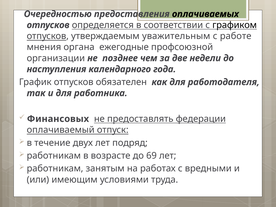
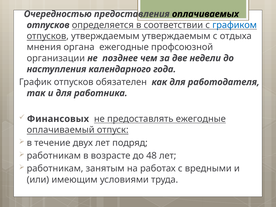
графиком colour: black -> blue
утверждаемым уважительным: уважительным -> утверждаемым
работе: работе -> отдыха
предоставлять федерации: федерации -> ежегодные
69: 69 -> 48
